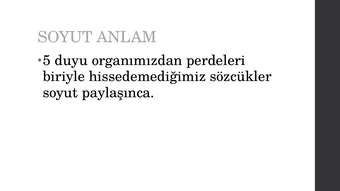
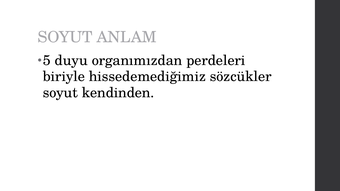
paylaşınca: paylaşınca -> kendinden
